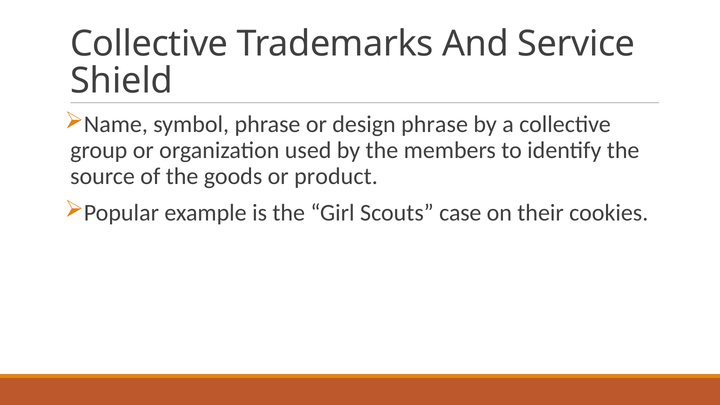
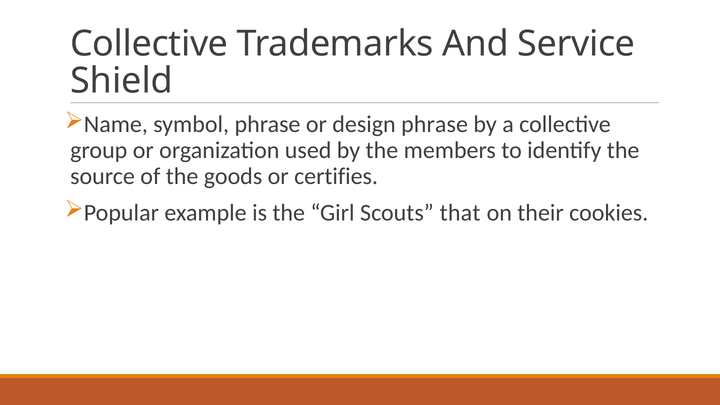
product: product -> certifies
case: case -> that
